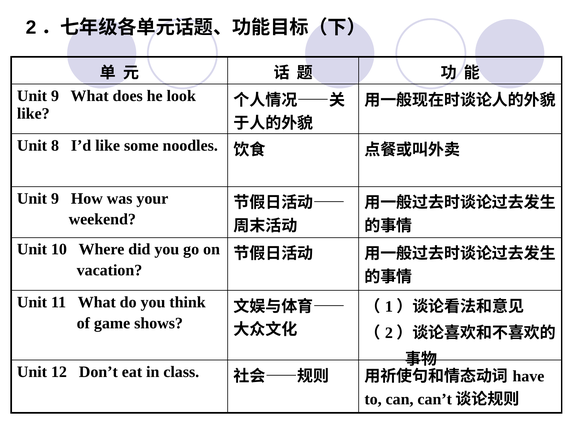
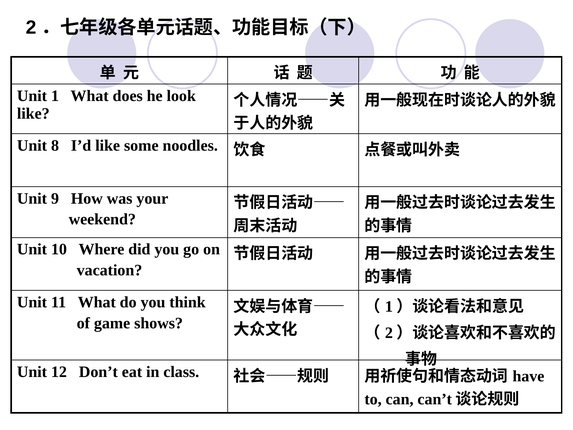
9 at (55, 96): 9 -> 1
